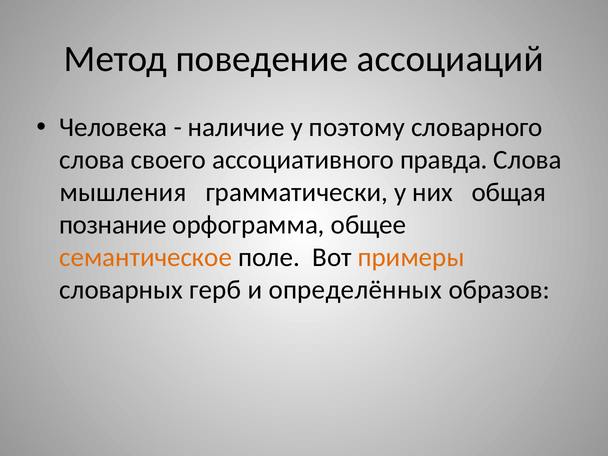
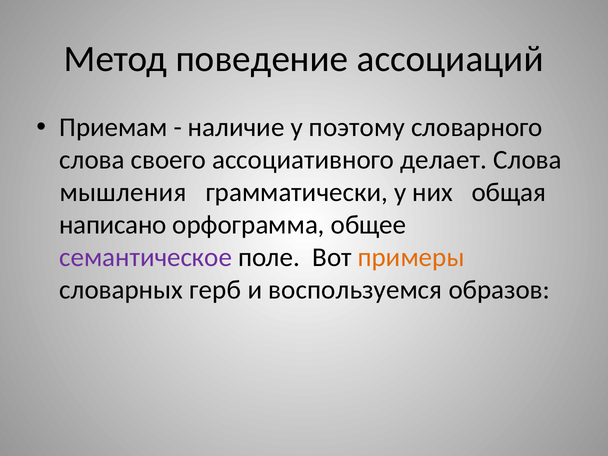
Человека: Человека -> Приемам
правда: правда -> делает
познание: познание -> написано
семантическое colour: orange -> purple
определённых: определённых -> воспользуемся
